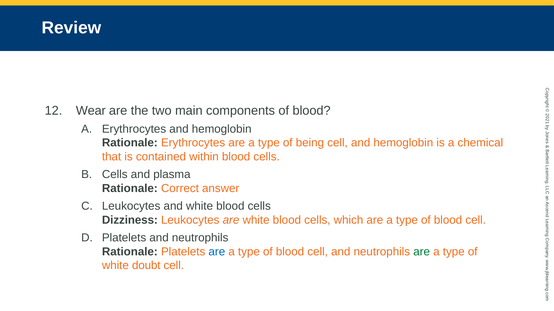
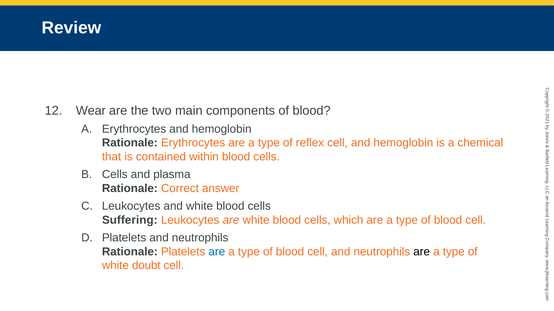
being: being -> reflex
Dizziness: Dizziness -> Suffering
are at (422, 252) colour: green -> black
